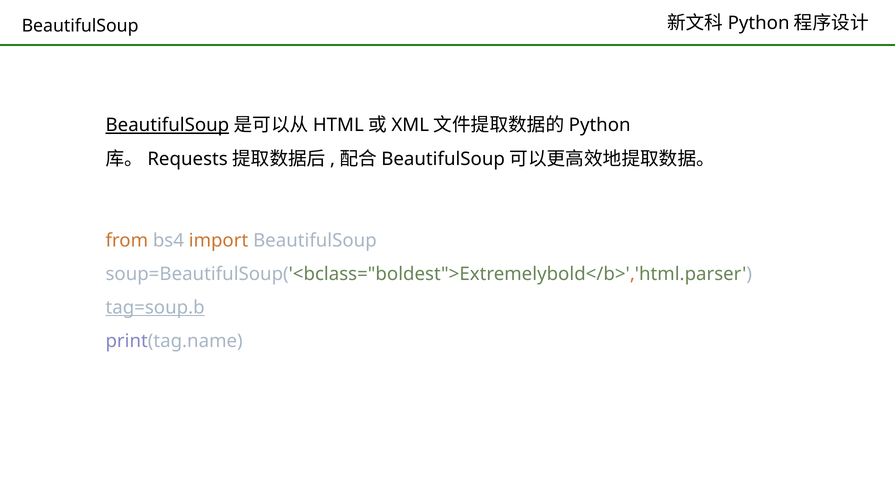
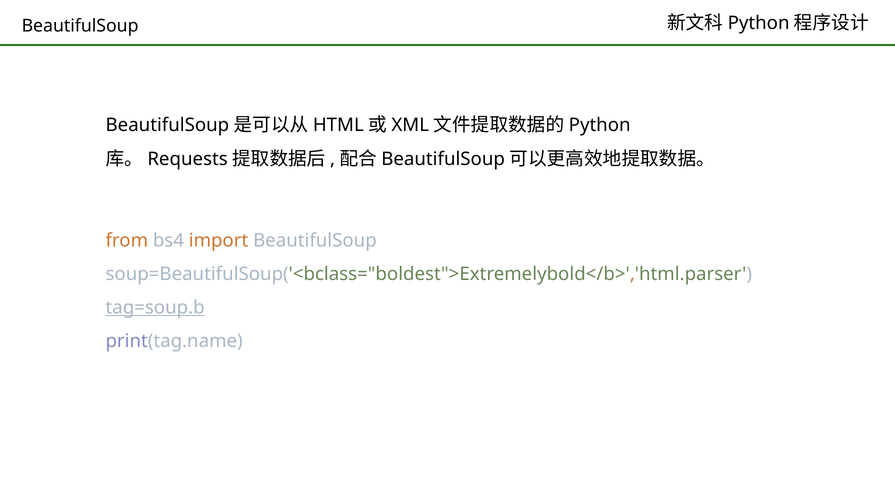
BeautifulSoup at (167, 125) underline: present -> none
